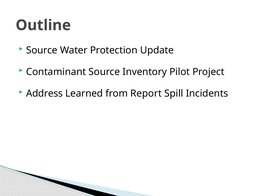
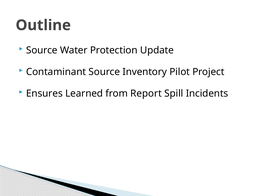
Address: Address -> Ensures
